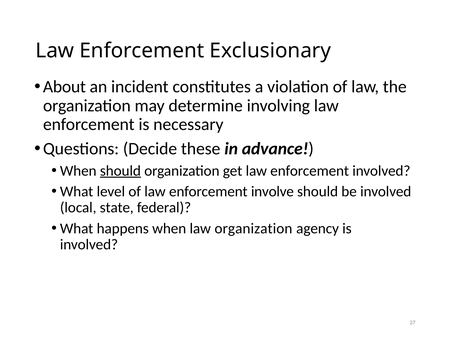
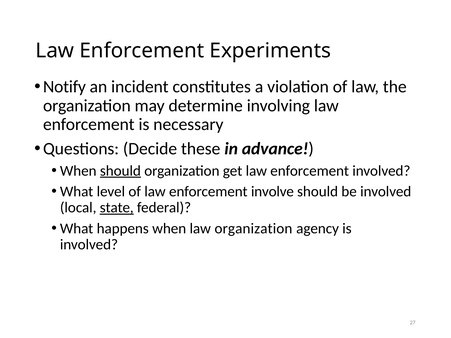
Exclusionary: Exclusionary -> Experiments
About: About -> Notify
state underline: none -> present
